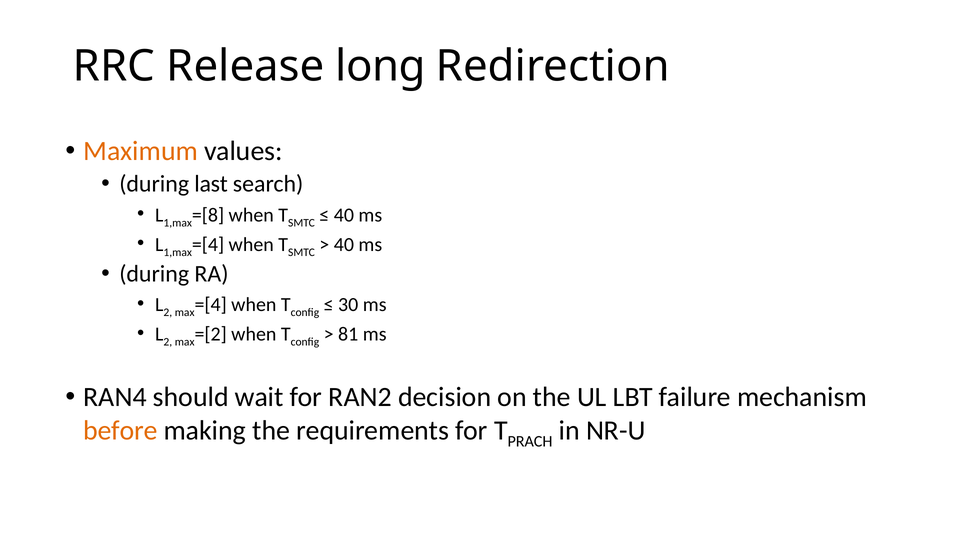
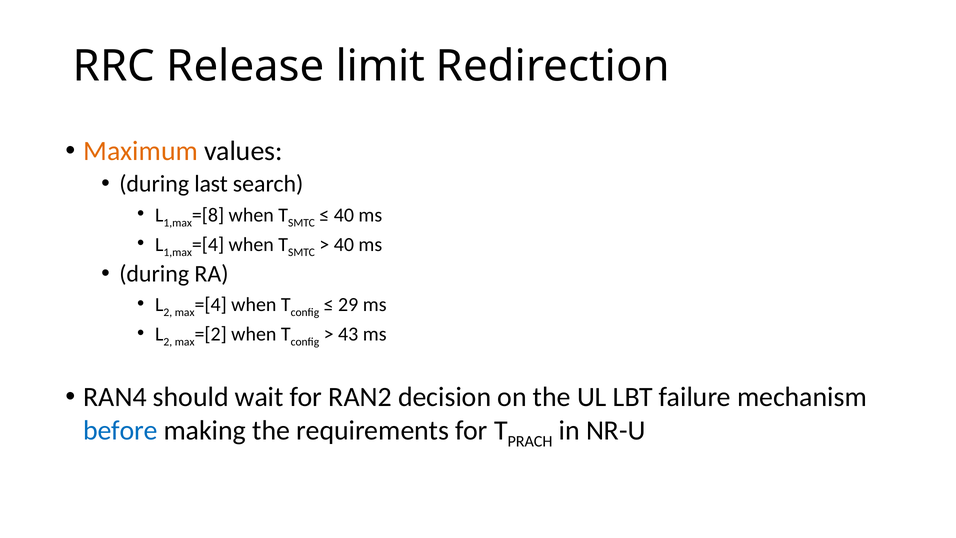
long: long -> limit
30: 30 -> 29
81: 81 -> 43
before colour: orange -> blue
